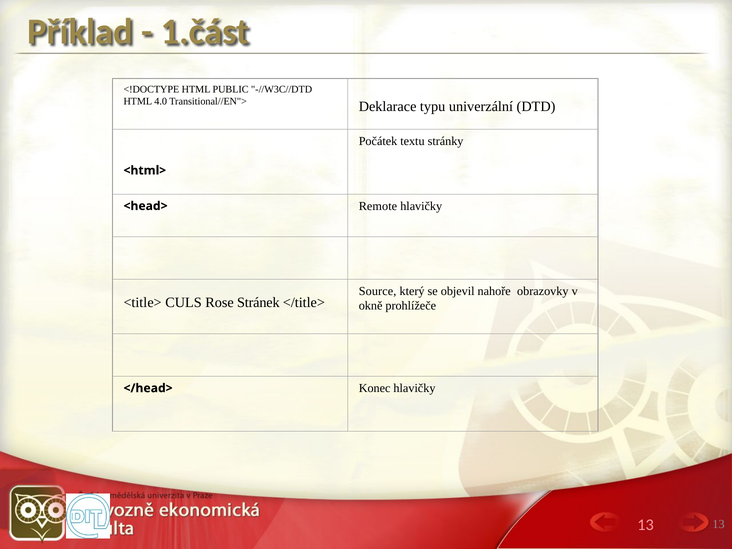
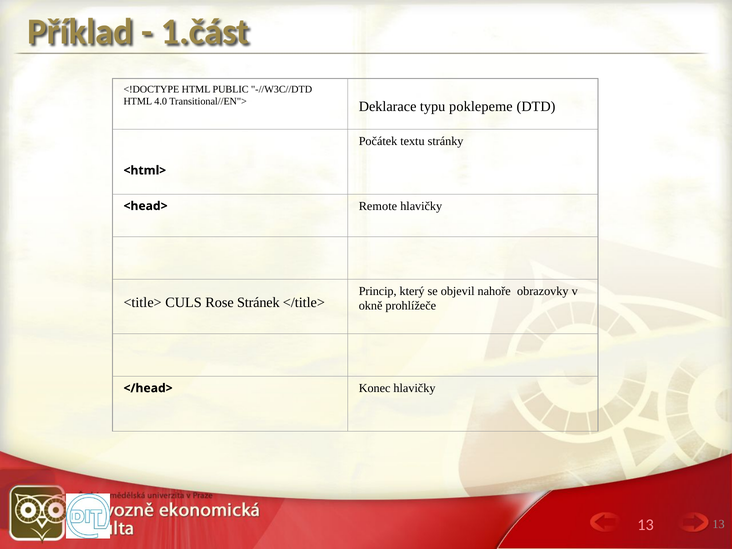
univerzální: univerzální -> poklepeme
Source: Source -> Princip
